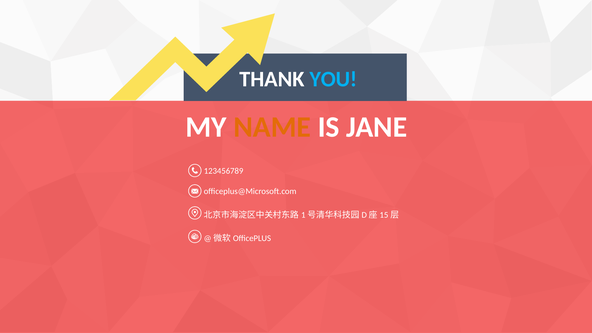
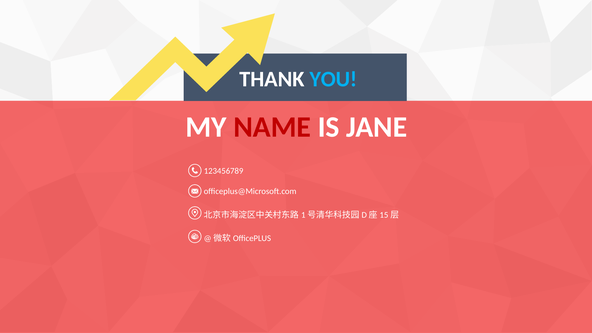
NAME colour: orange -> red
